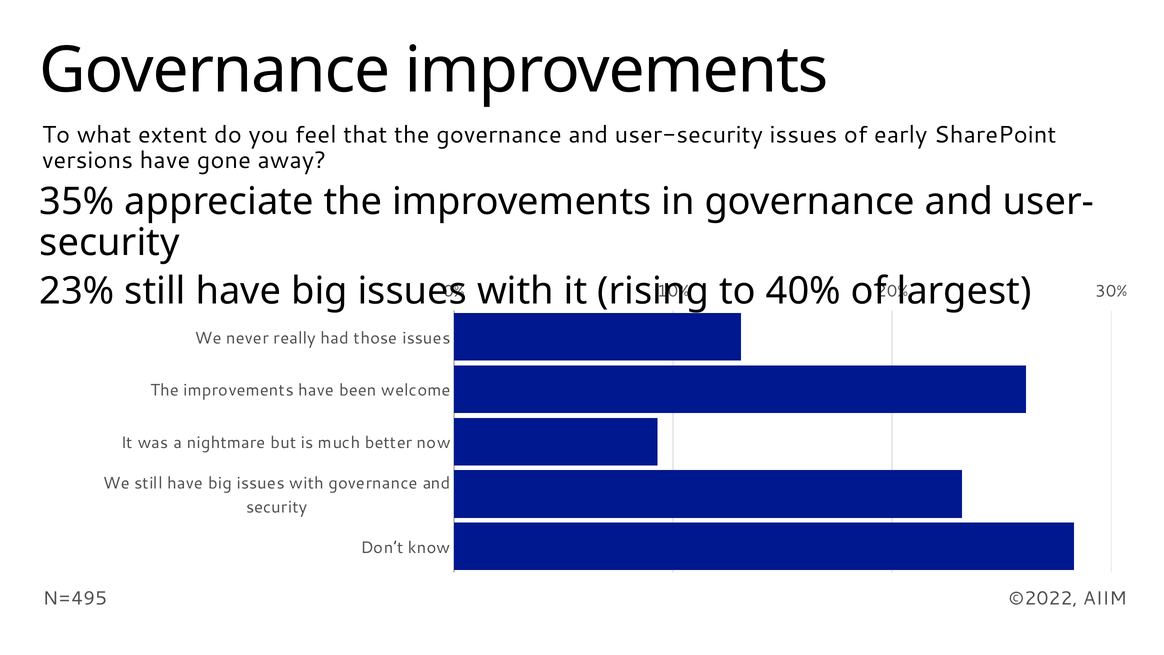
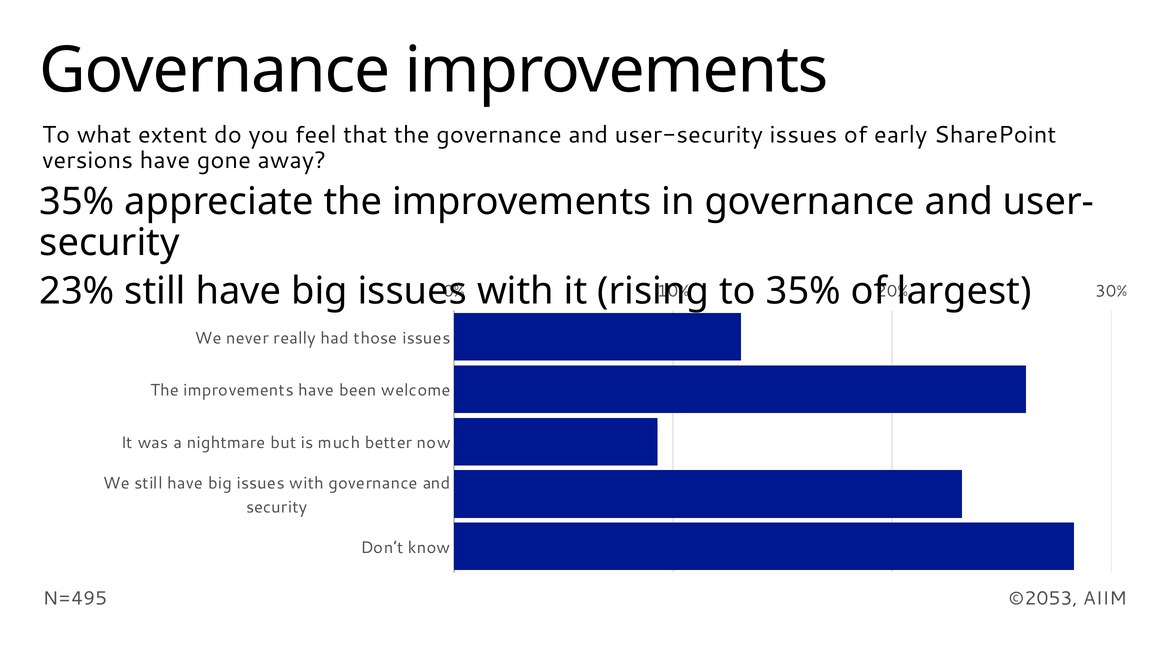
to 40%: 40% -> 35%
©2022: ©2022 -> ©2053
